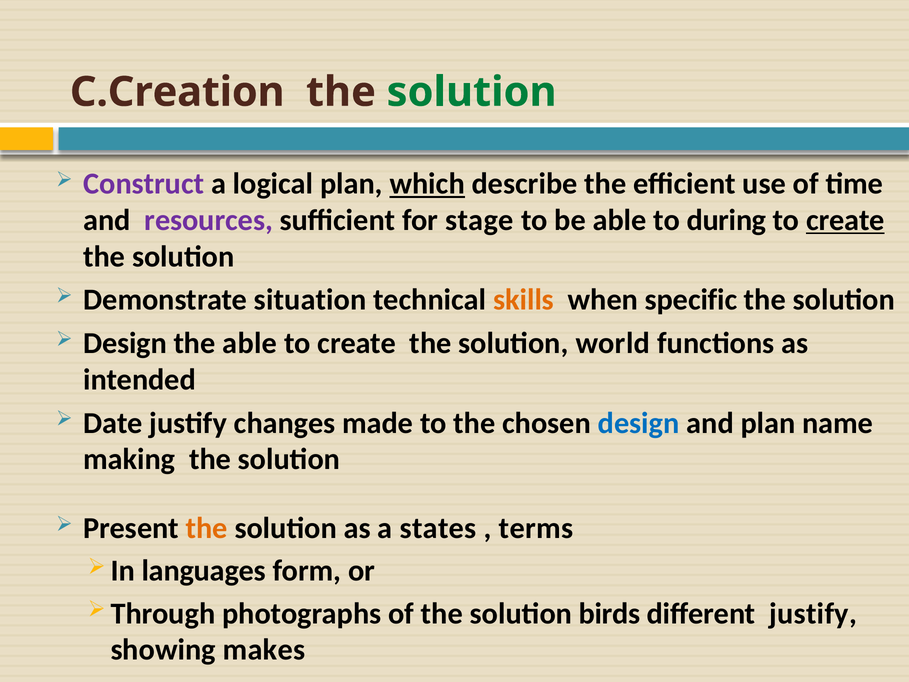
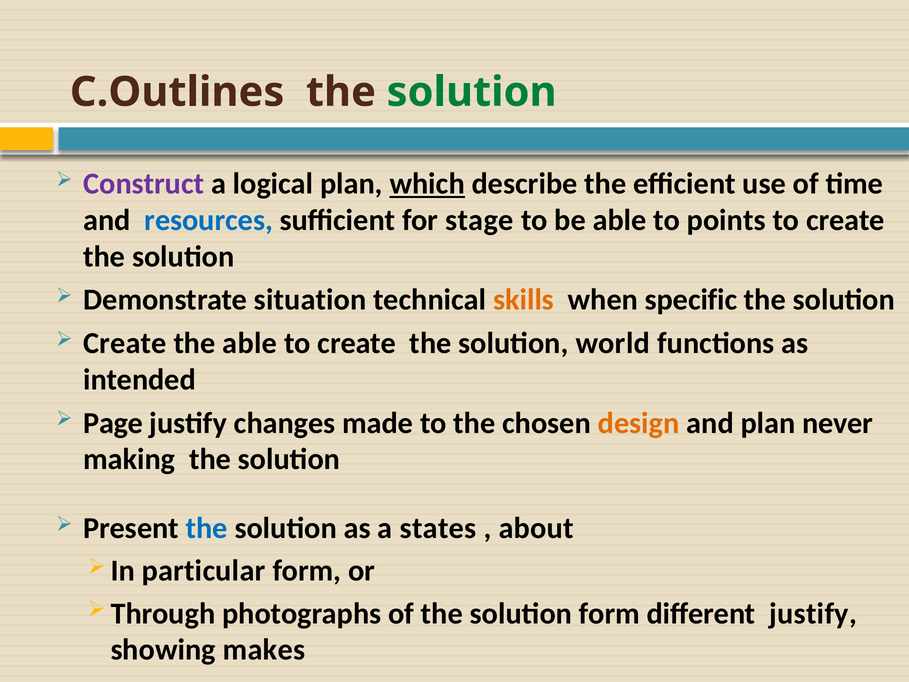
C.Creation: C.Creation -> C.Outlines
resources colour: purple -> blue
during: during -> points
create at (845, 220) underline: present -> none
Design at (125, 343): Design -> Create
Date: Date -> Page
design at (639, 423) colour: blue -> orange
name: name -> never
the at (207, 528) colour: orange -> blue
terms: terms -> about
languages: languages -> particular
solution birds: birds -> form
